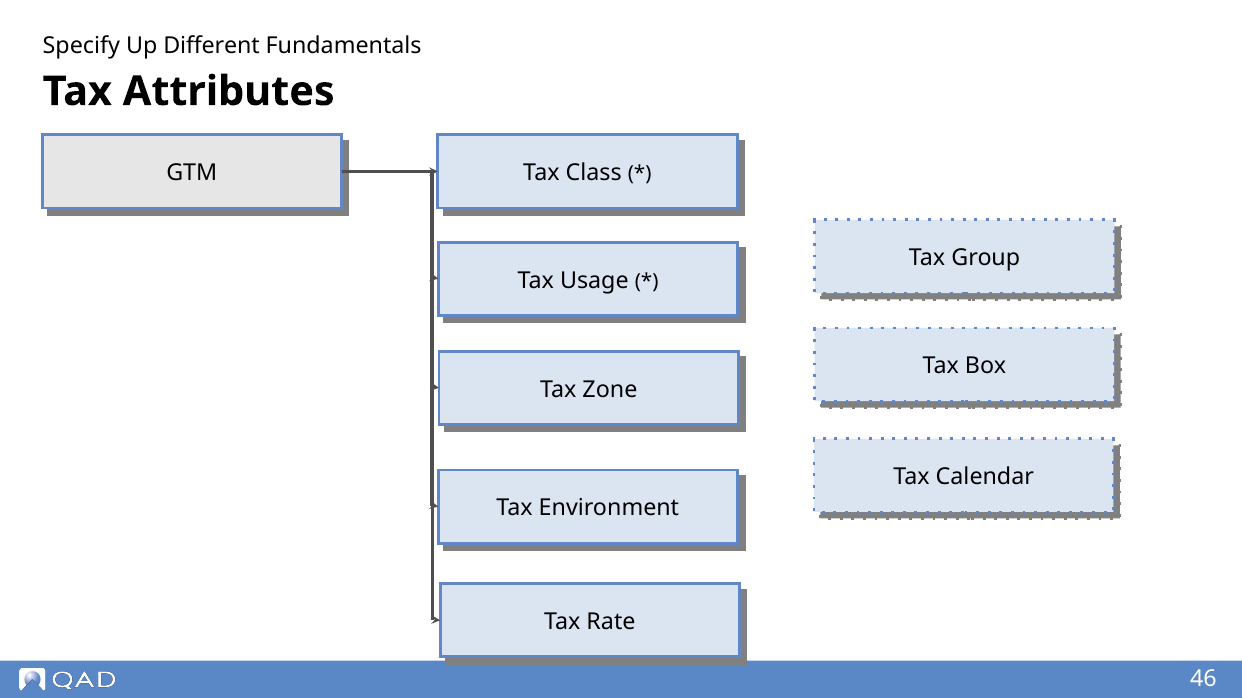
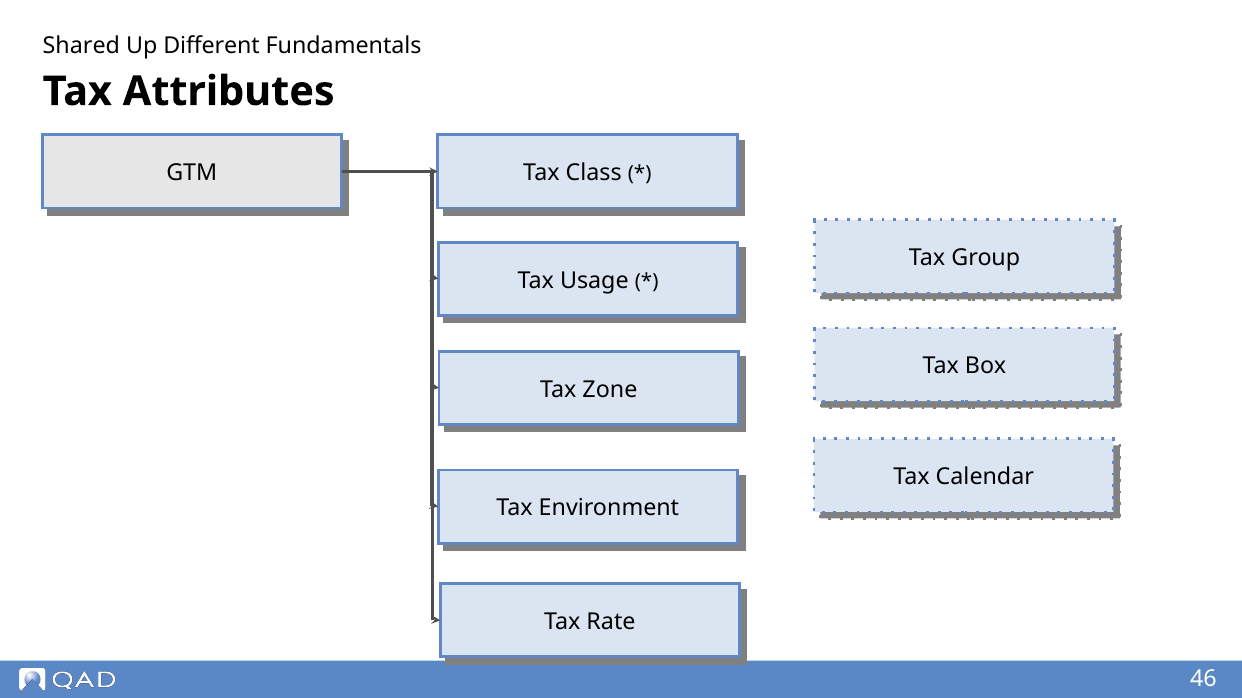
Specify: Specify -> Shared
